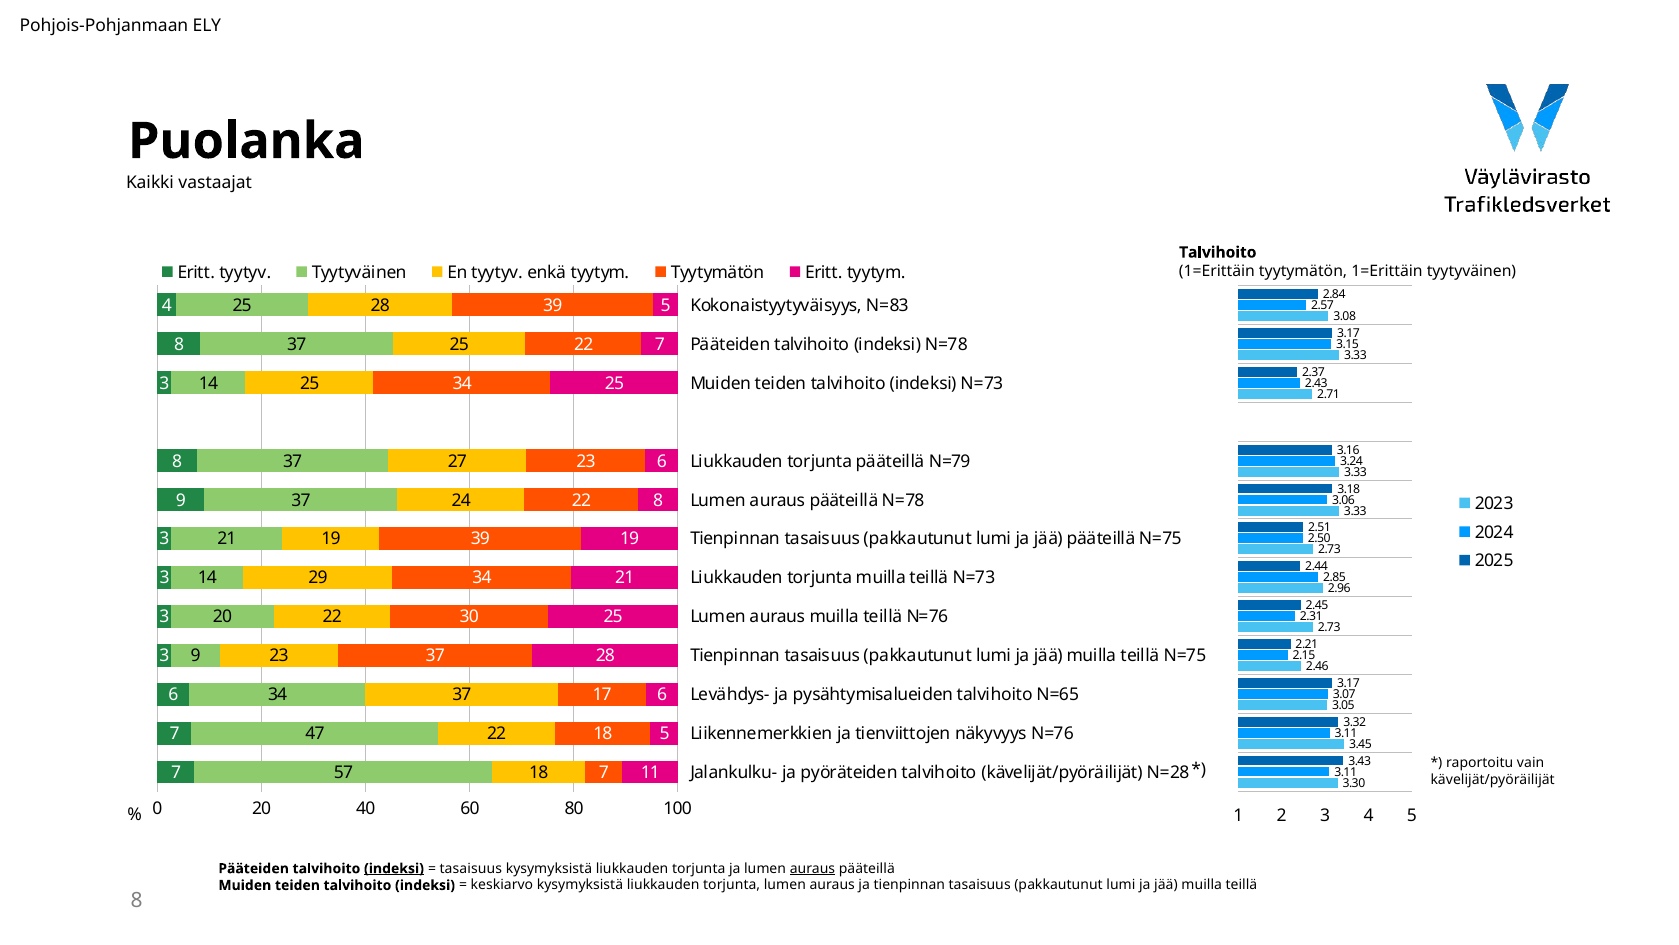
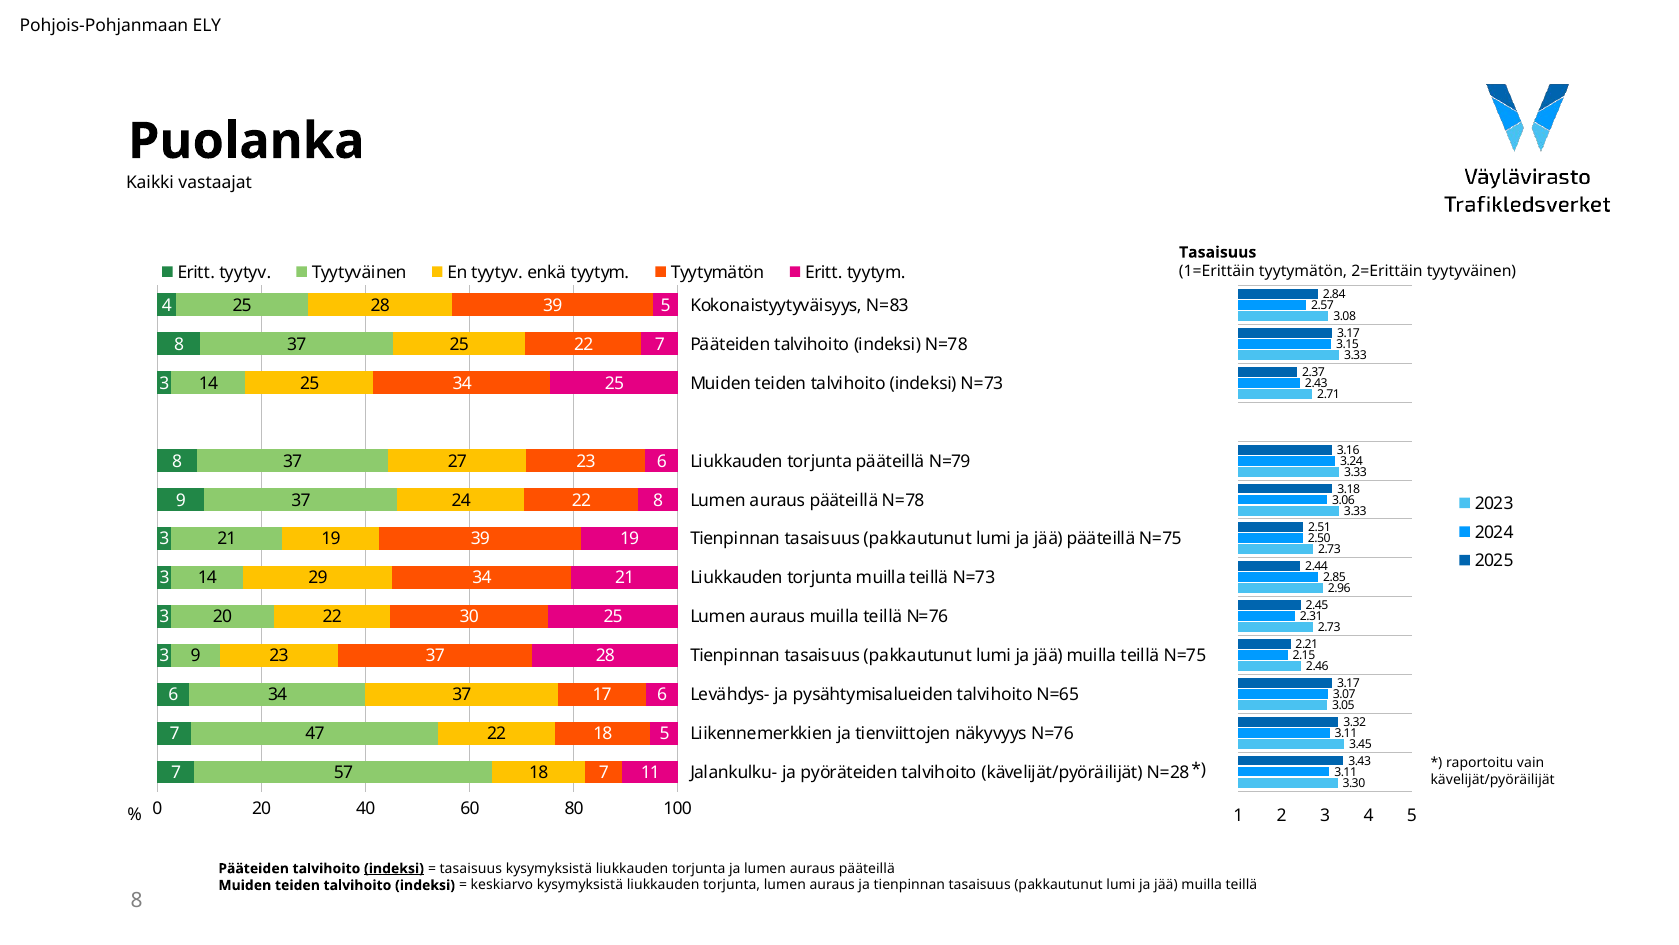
Talvihoito at (1218, 252): Talvihoito -> Tasaisuus
tyytymätön 1=Erittäin: 1=Erittäin -> 2=Erittäin
auraus at (812, 868) underline: present -> none
